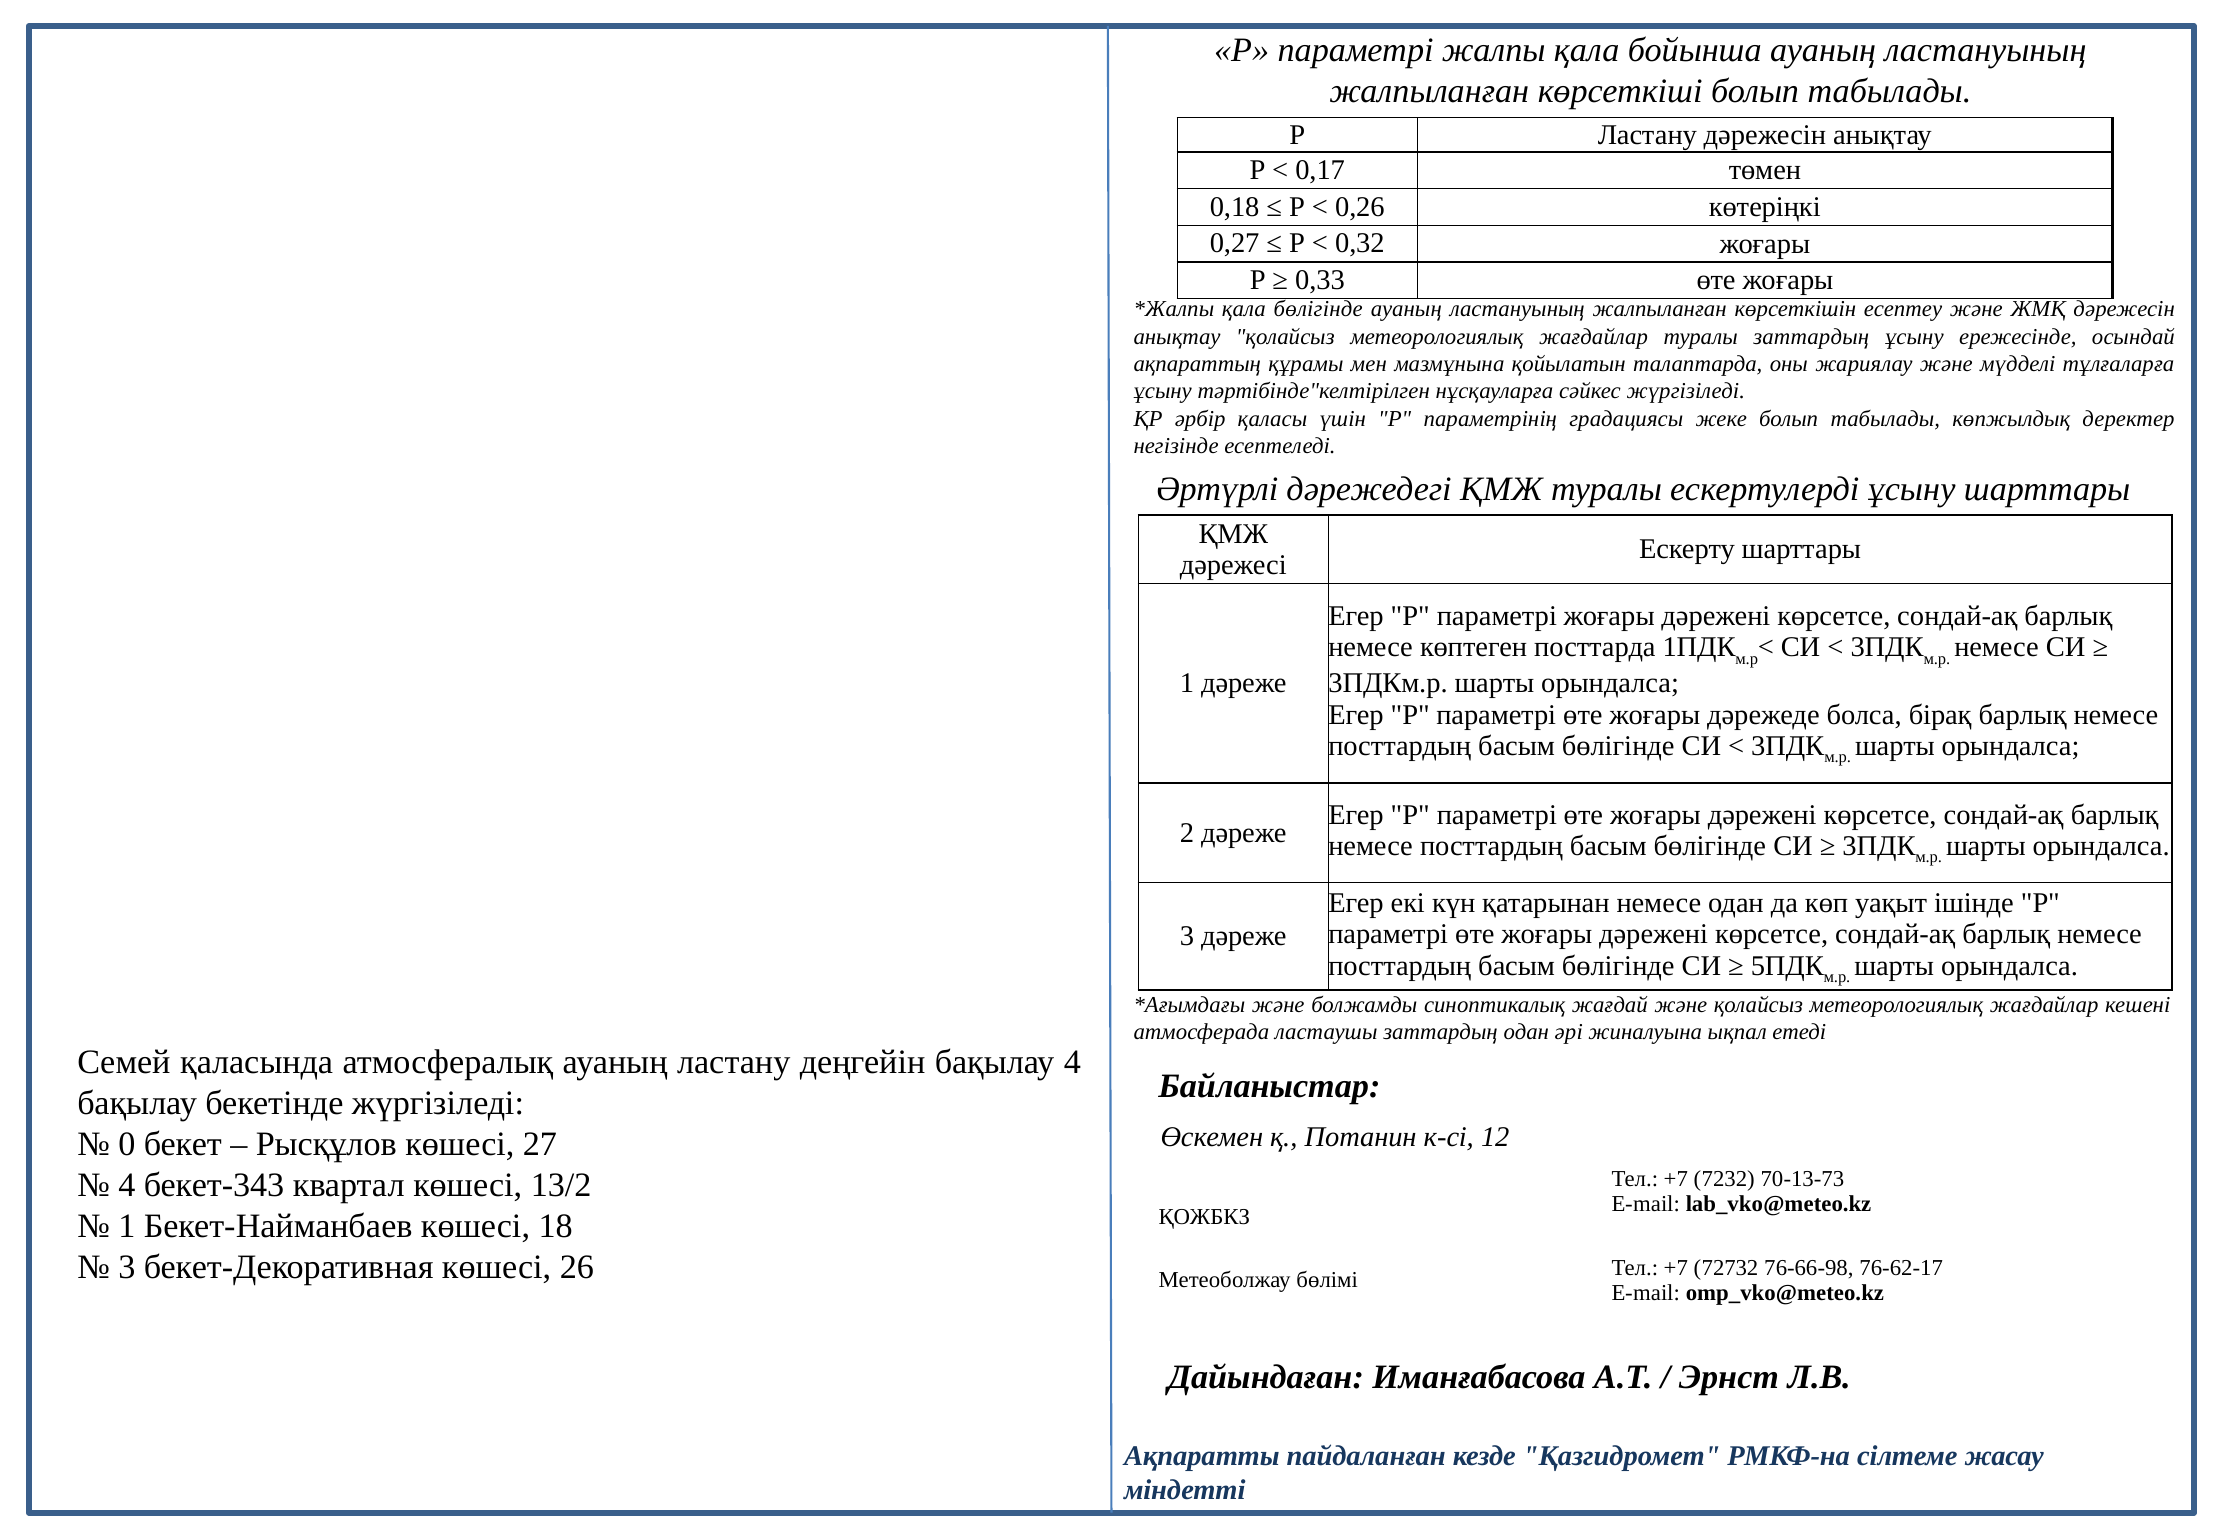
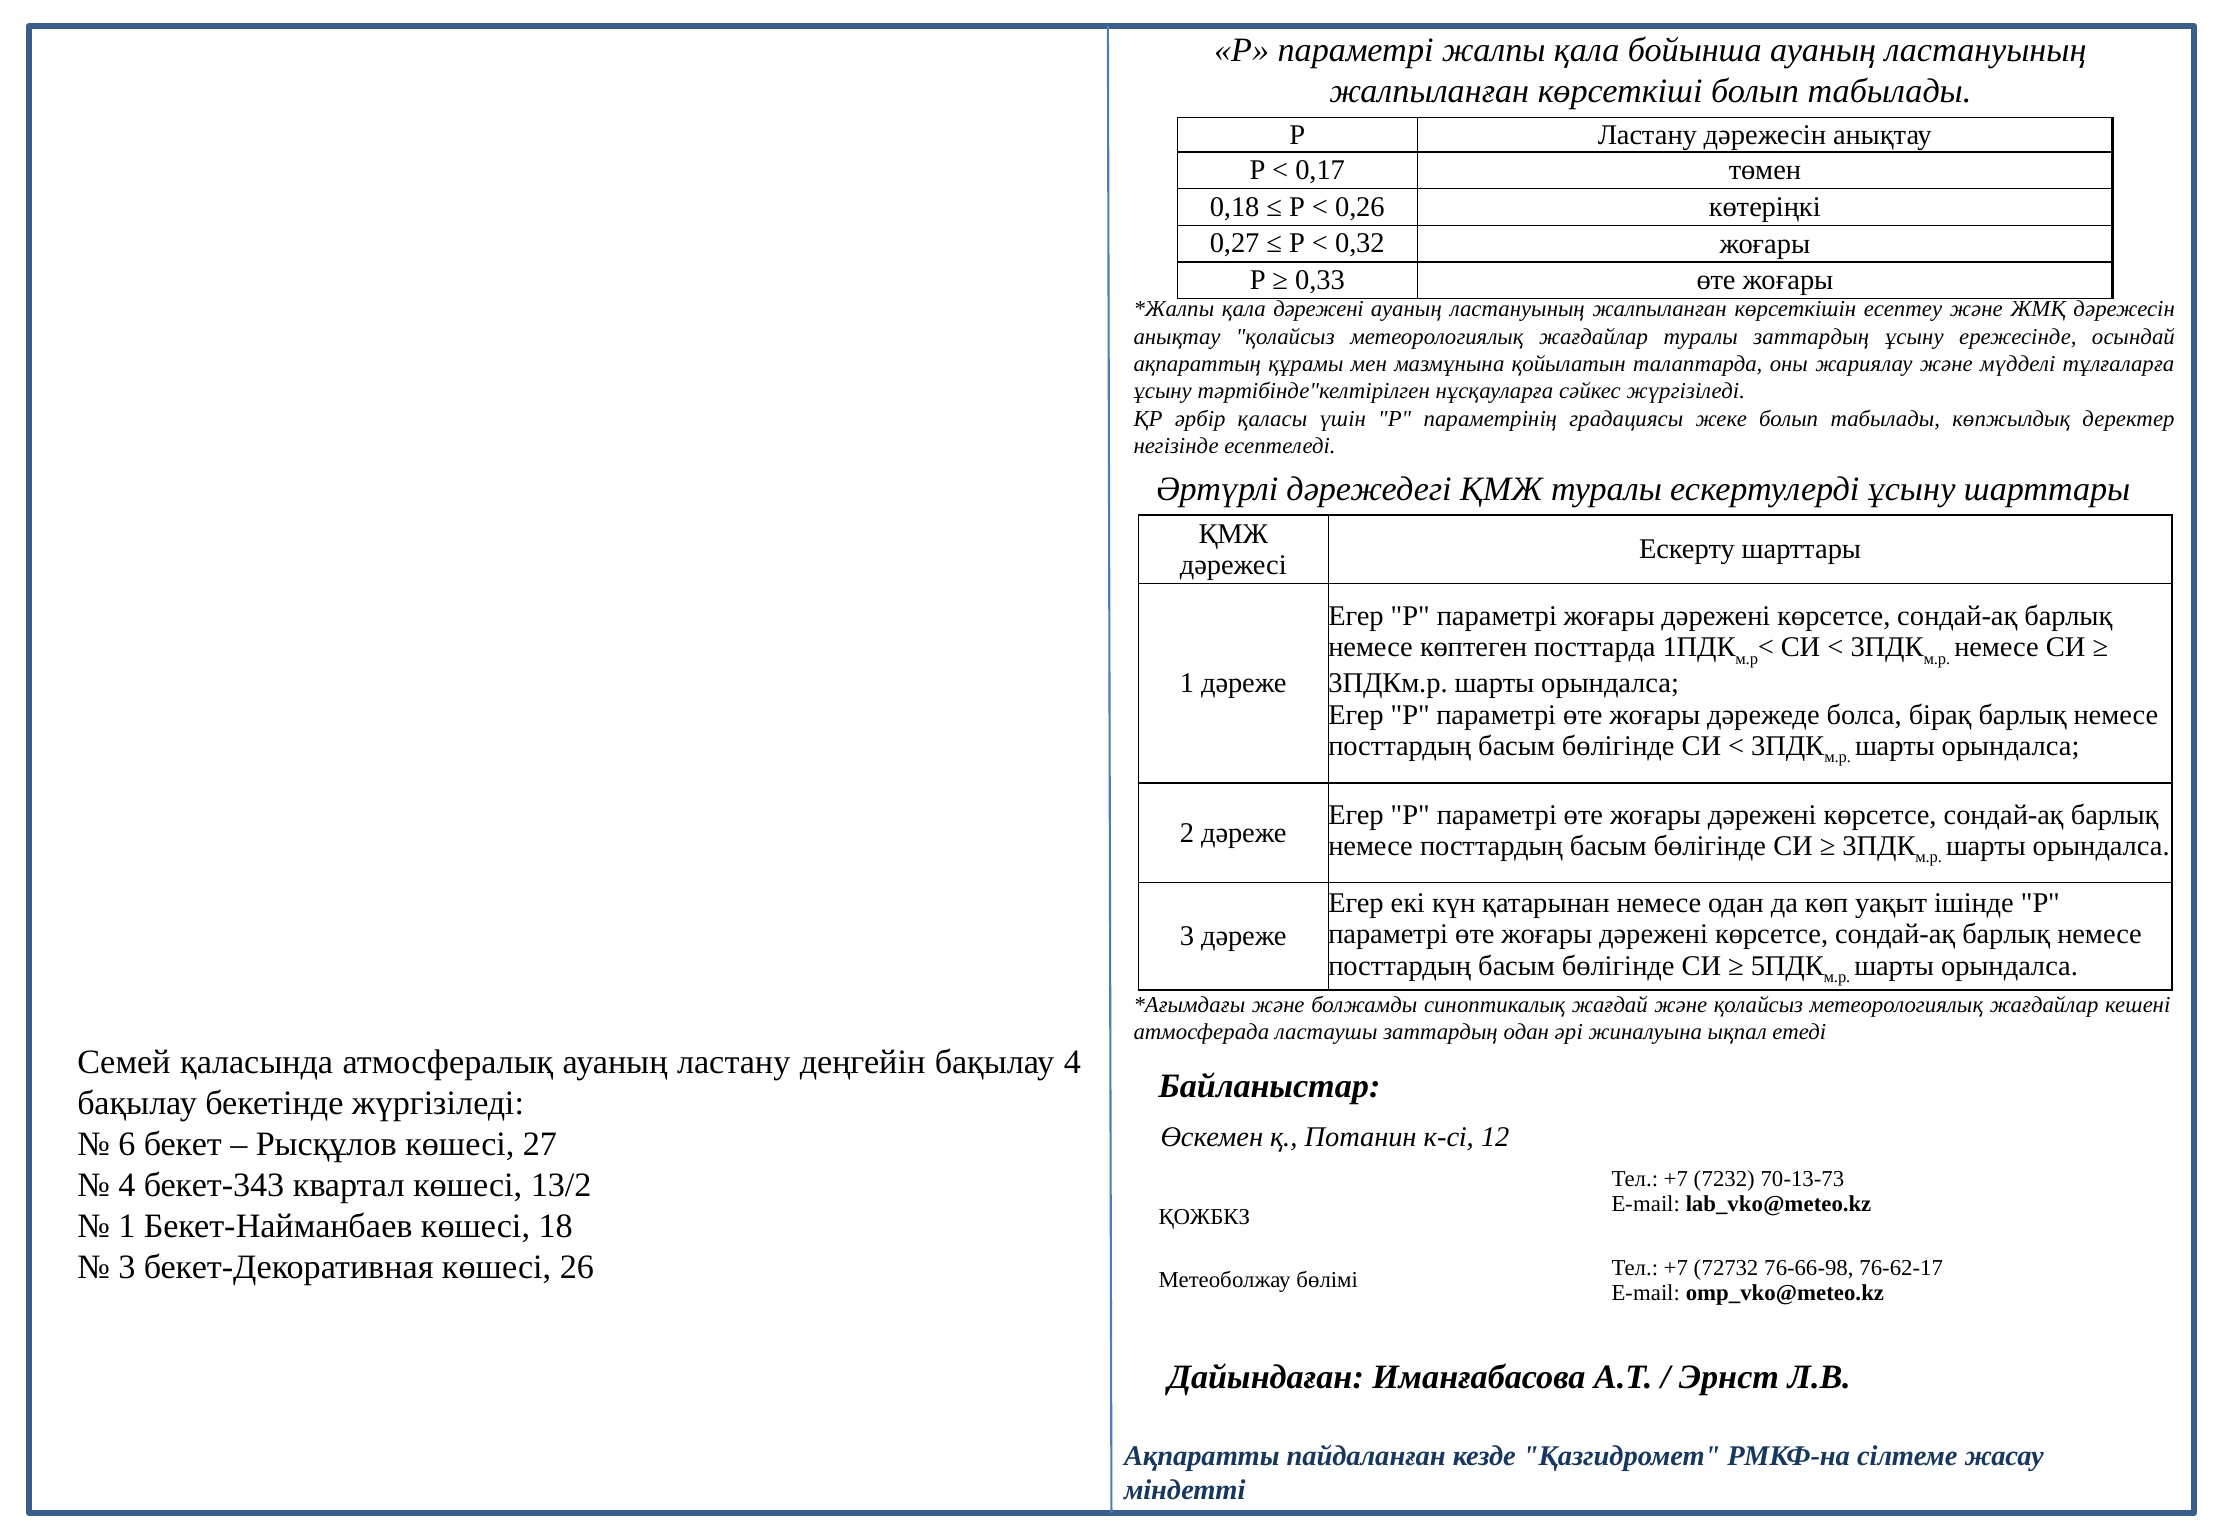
қала бөлігінде: бөлігінде -> дәрежені
0: 0 -> 6
